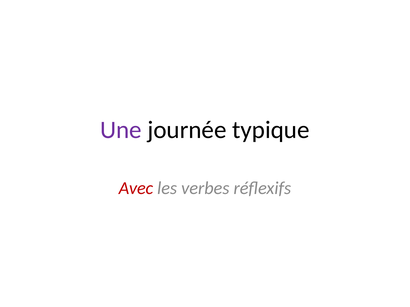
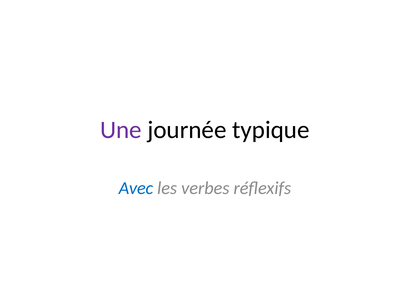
Avec colour: red -> blue
